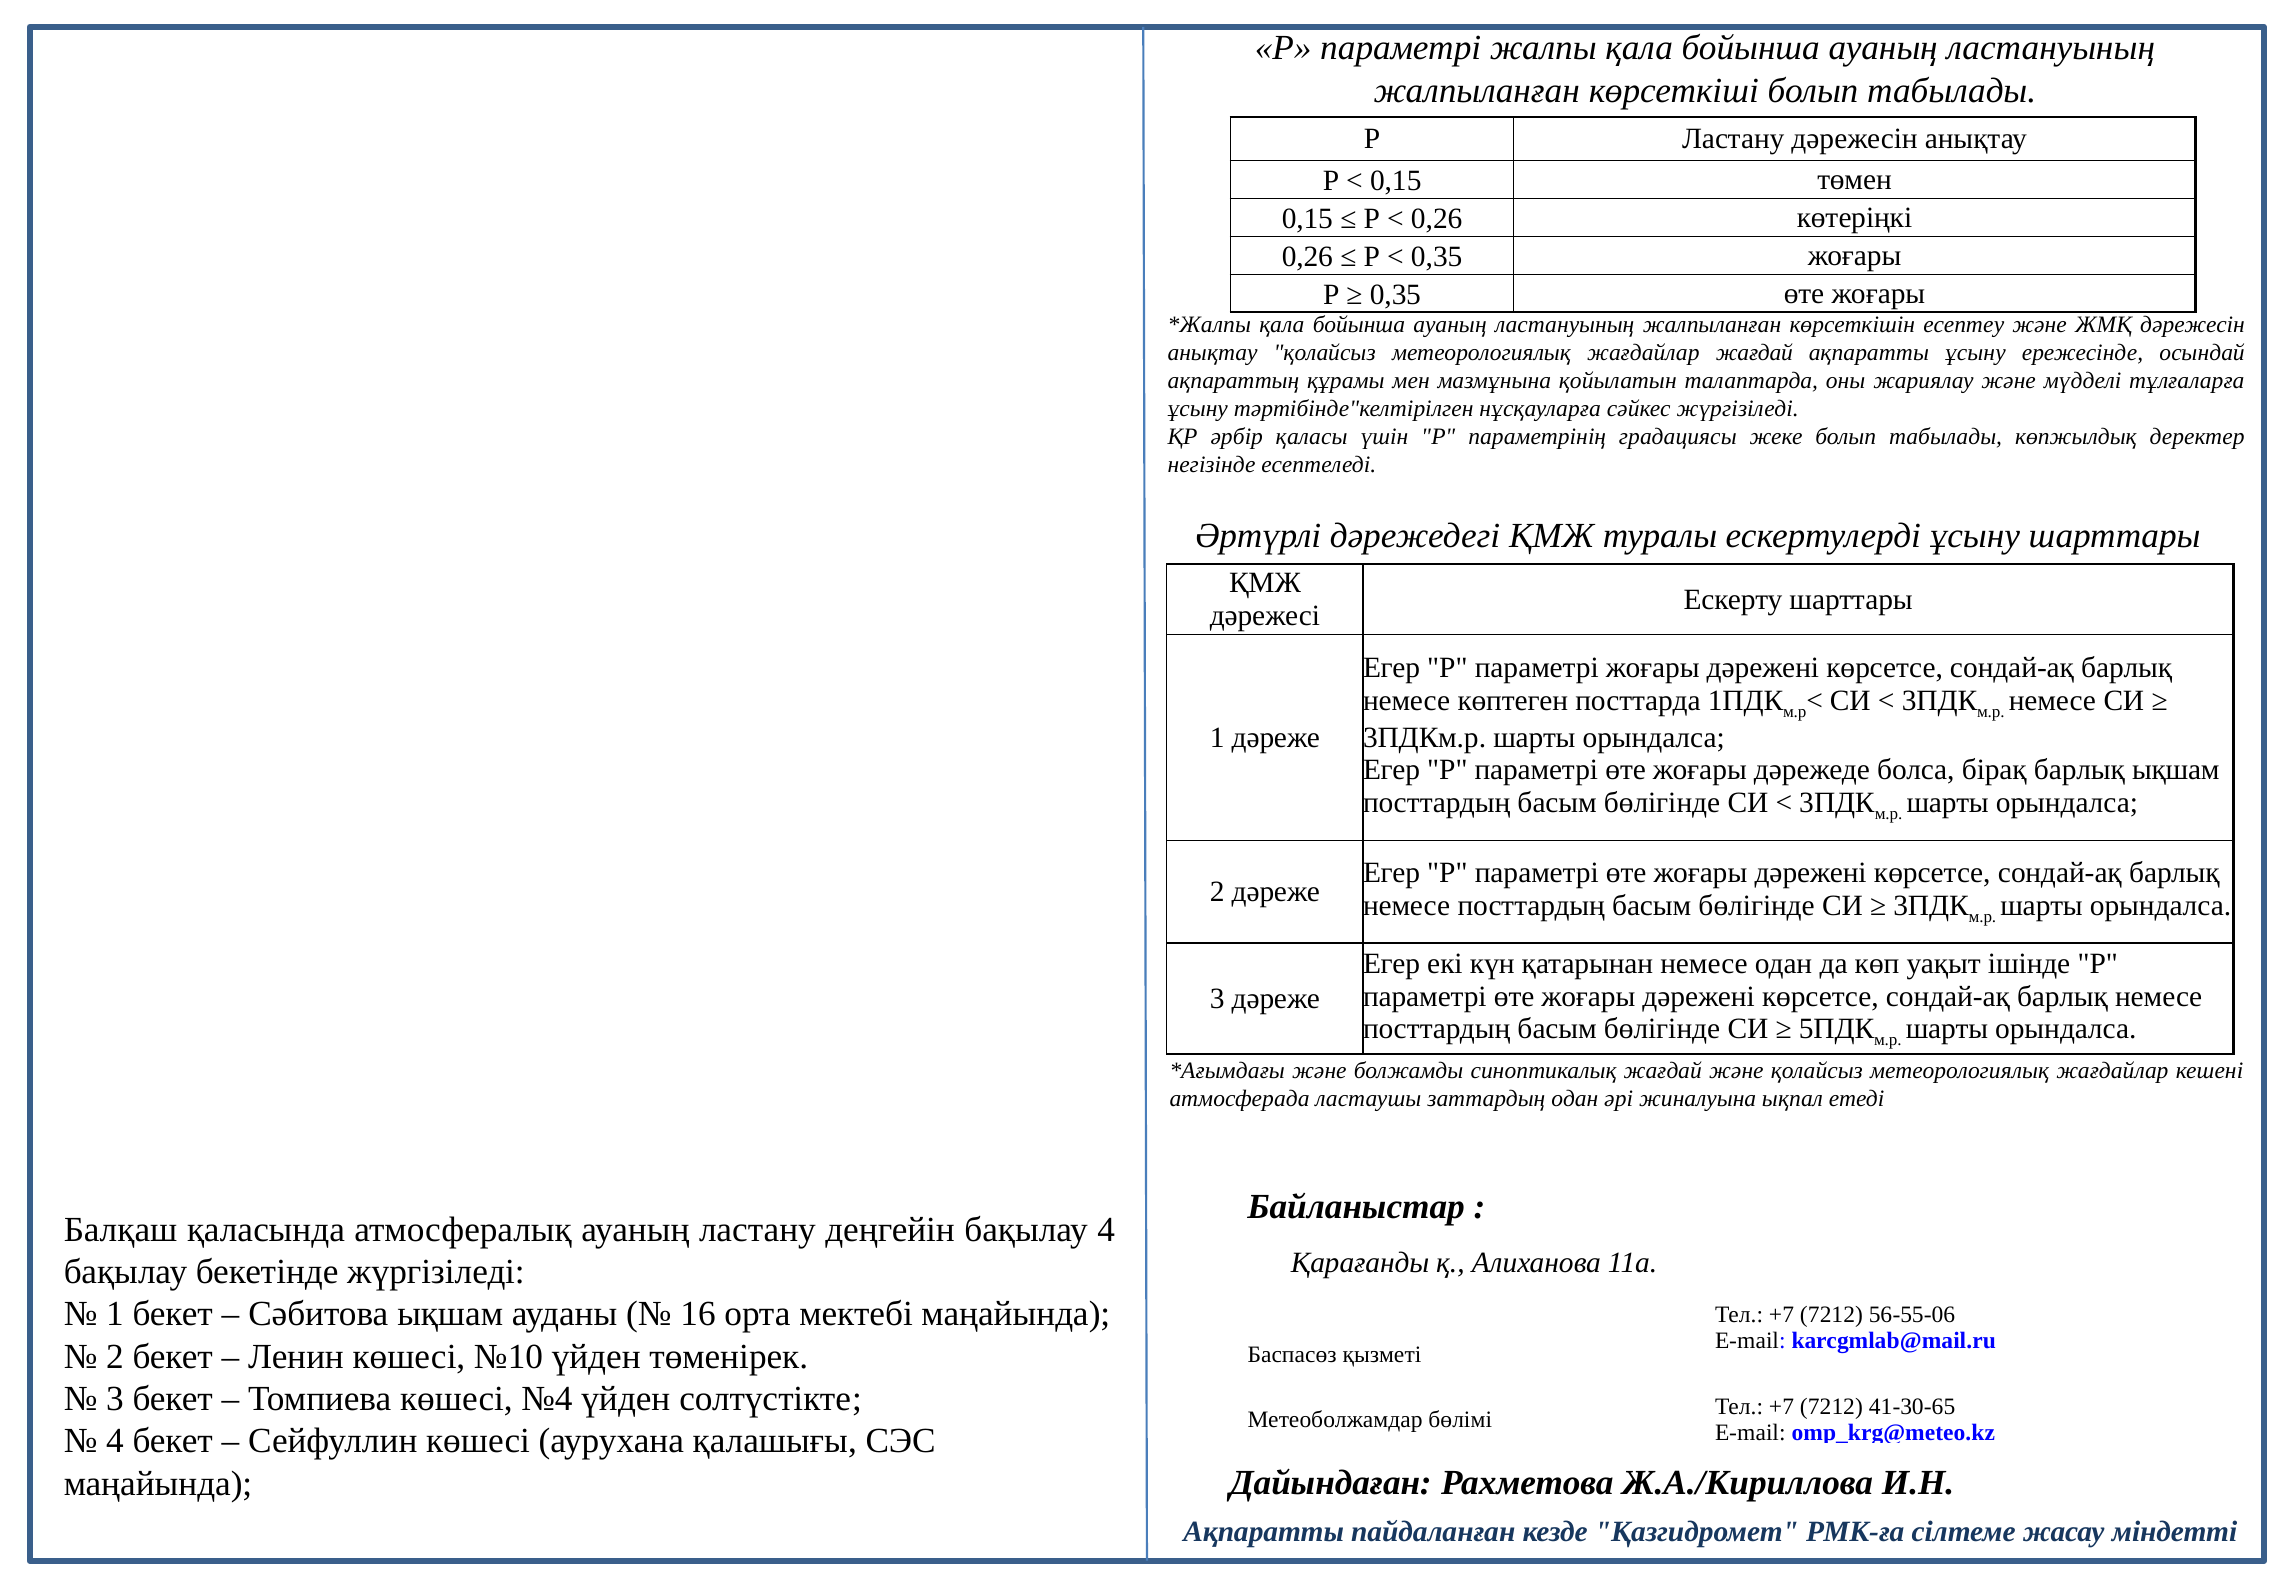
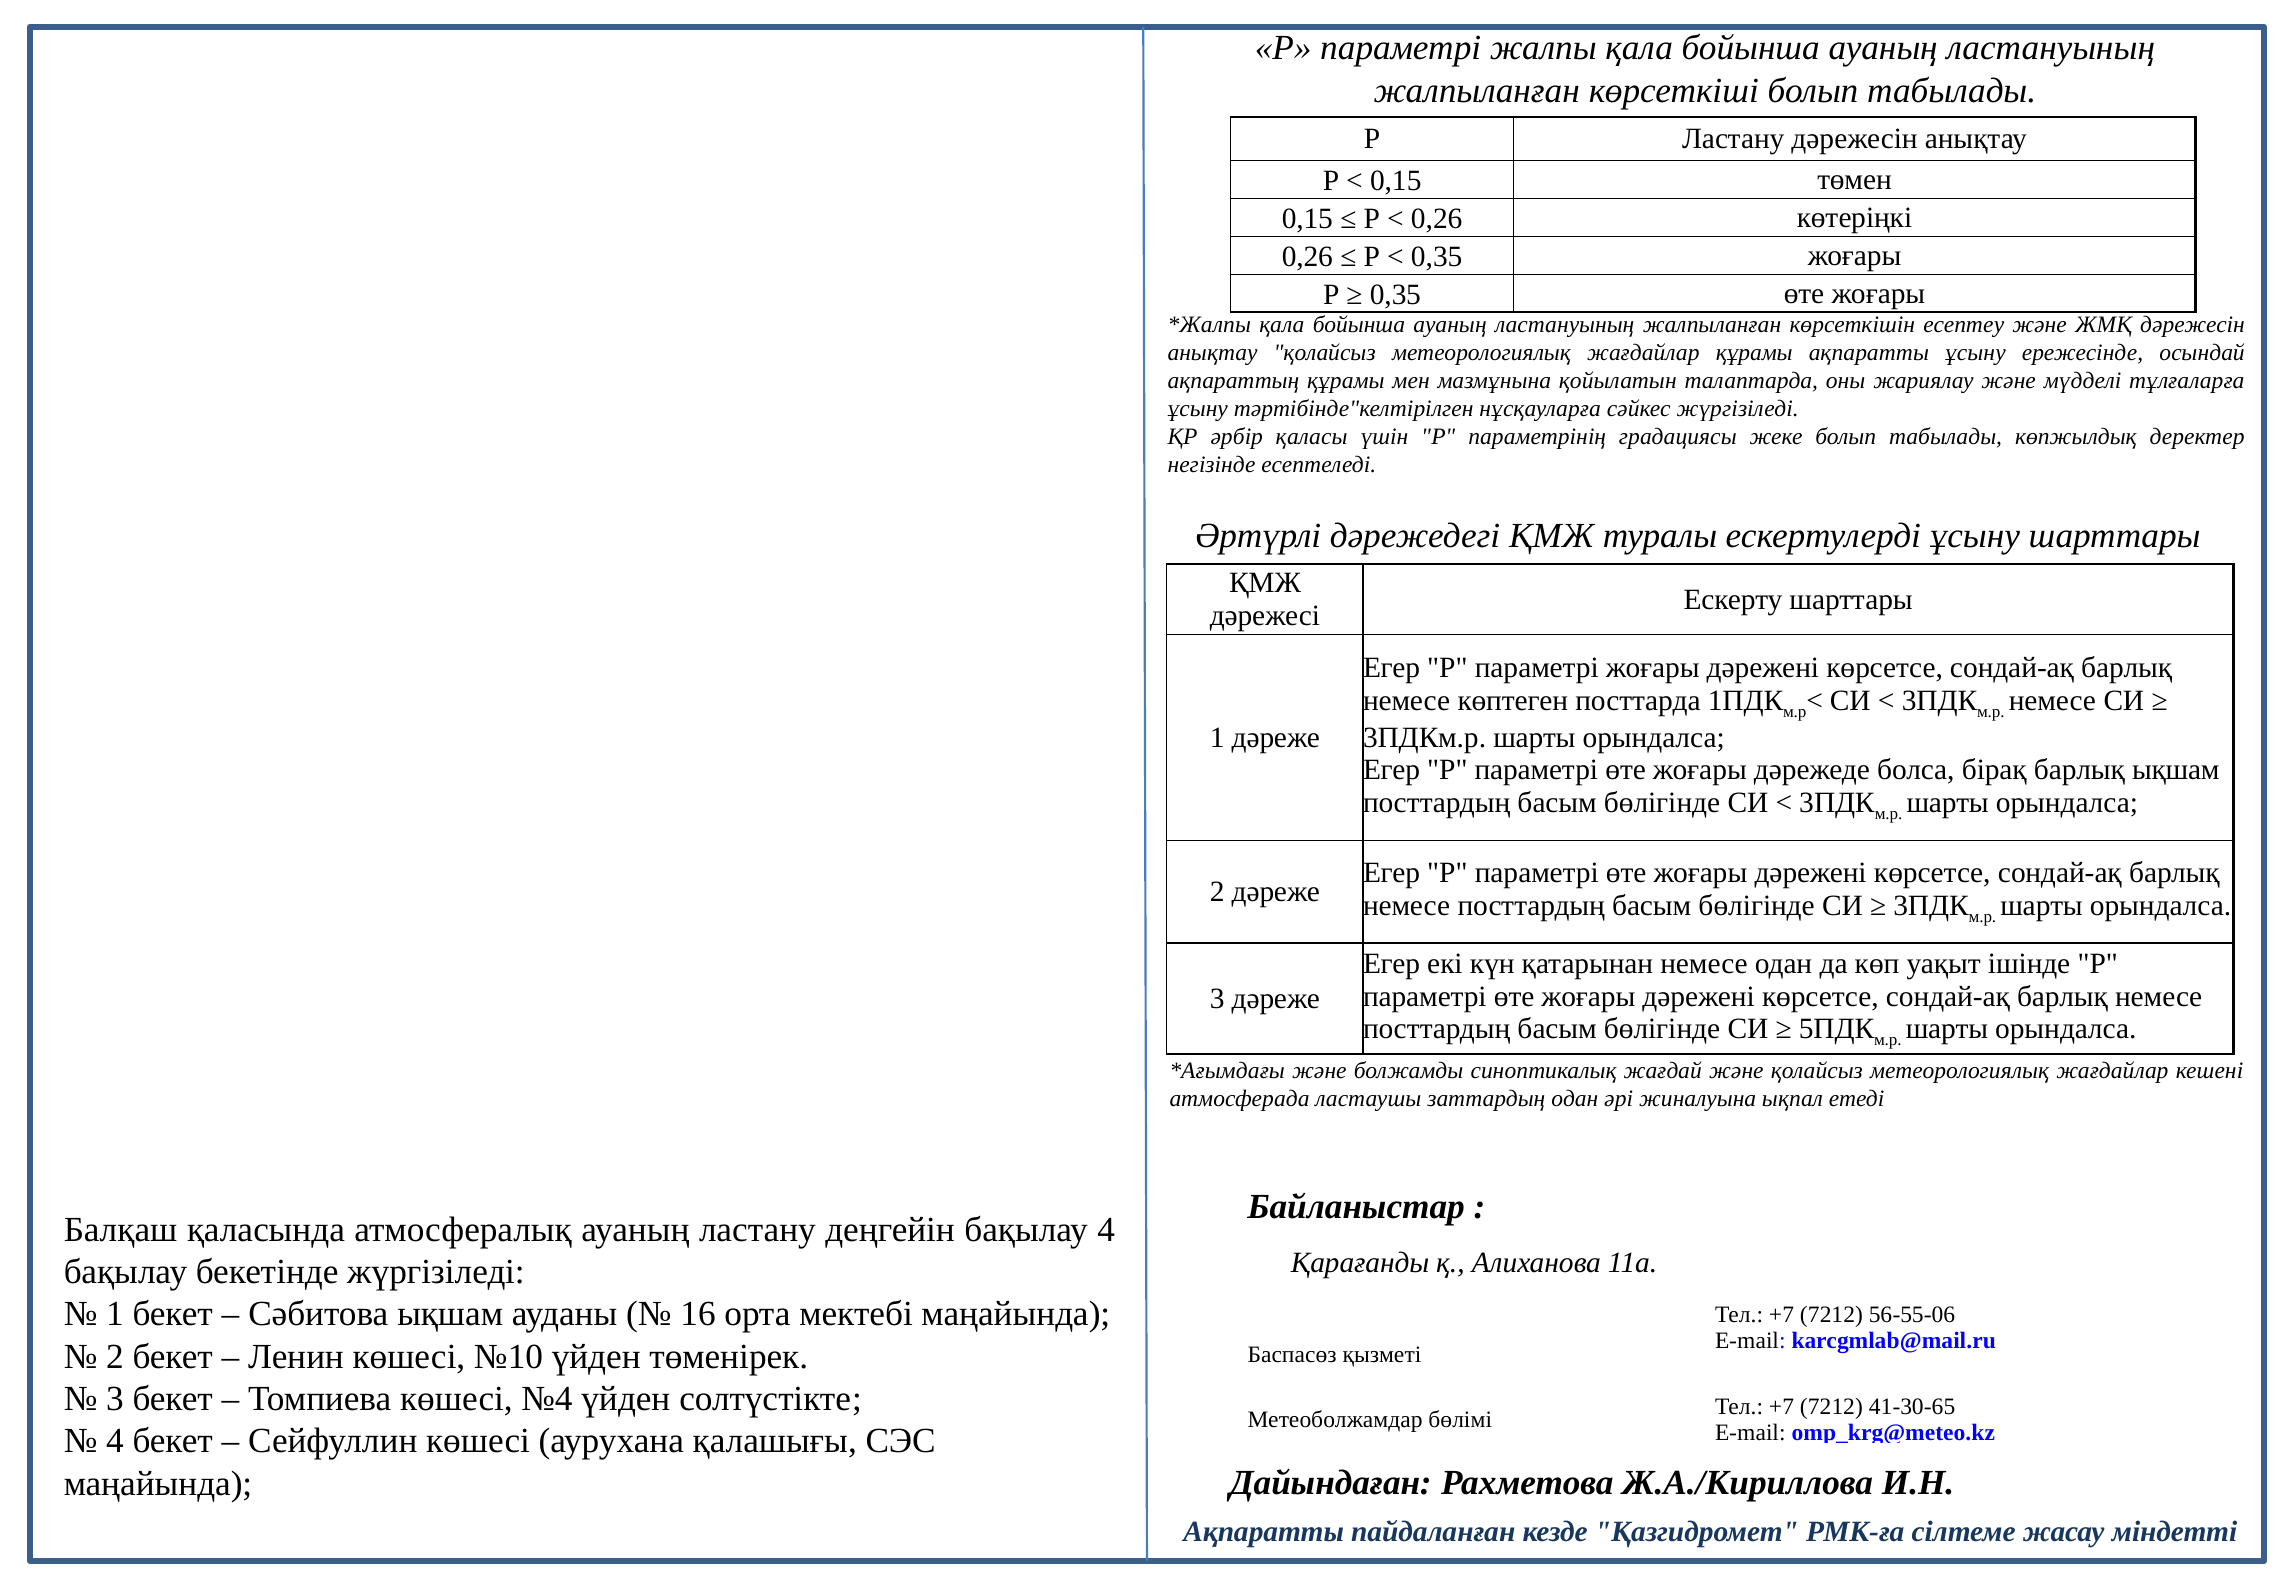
жағдайлар жағдай: жағдай -> құрамы
